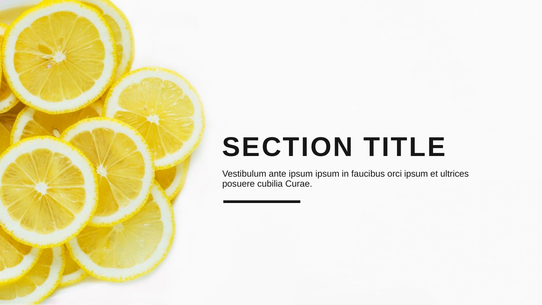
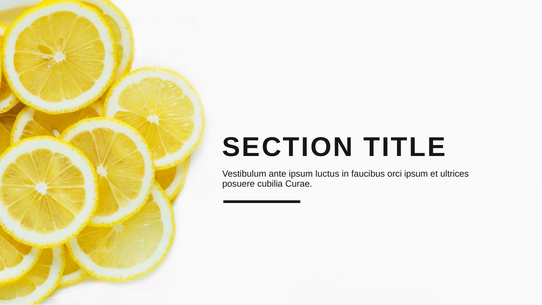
ipsum ipsum: ipsum -> luctus
